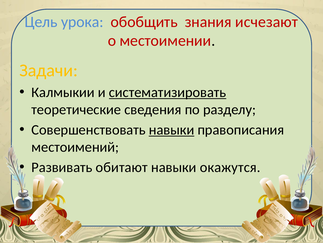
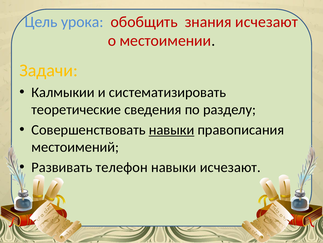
систематизировать underline: present -> none
обитают: обитают -> телефон
навыки окажутся: окажутся -> исчезают
